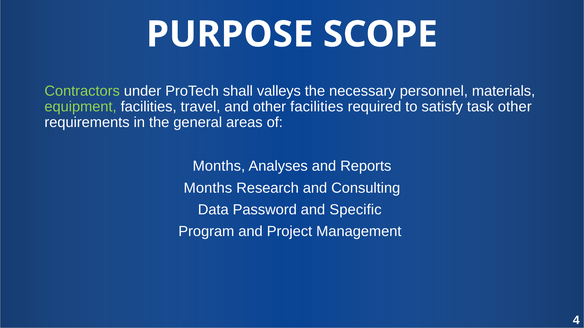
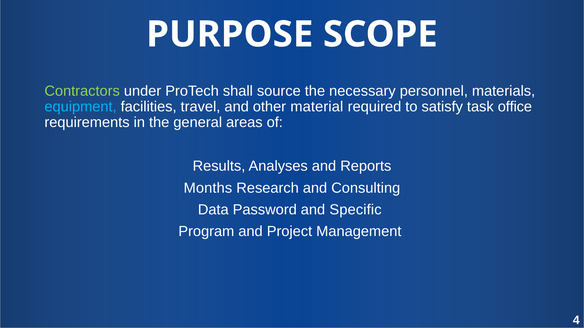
valleys: valleys -> source
equipment colour: light green -> light blue
other facilities: facilities -> material
task other: other -> office
Months at (219, 166): Months -> Results
